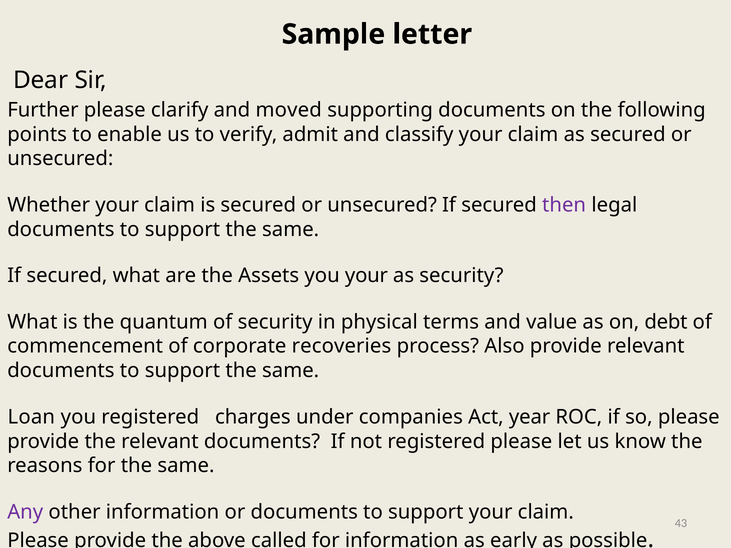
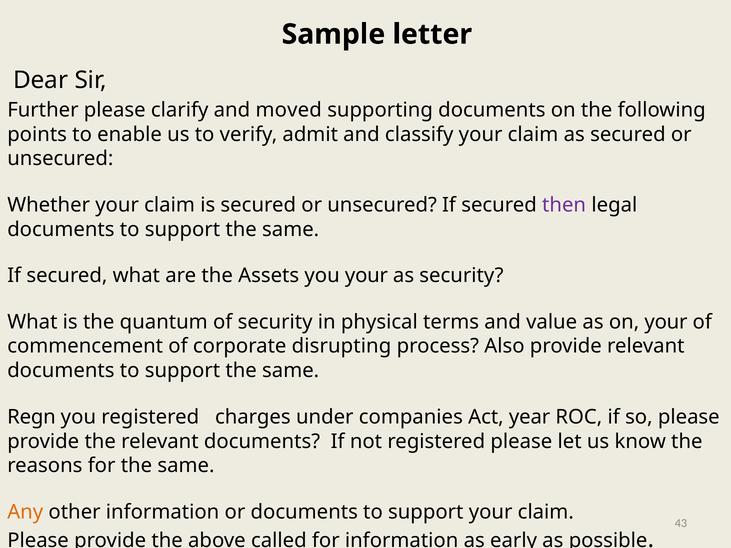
on debt: debt -> your
recoveries: recoveries -> disrupting
Loan: Loan -> Regn
Any colour: purple -> orange
